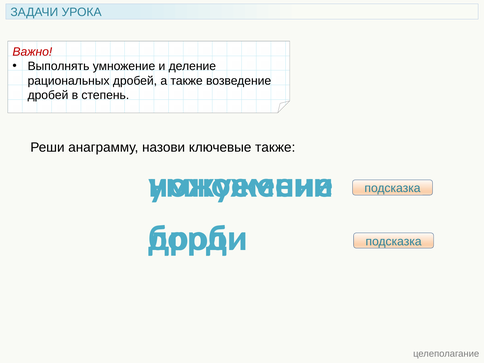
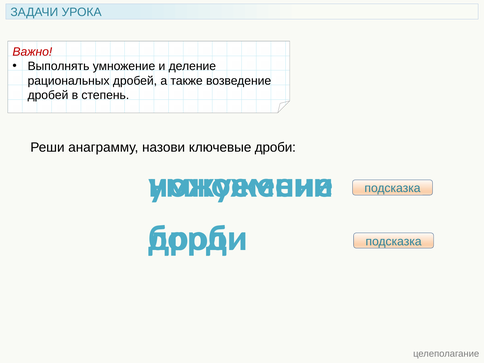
ключевые также: также -> дроби
